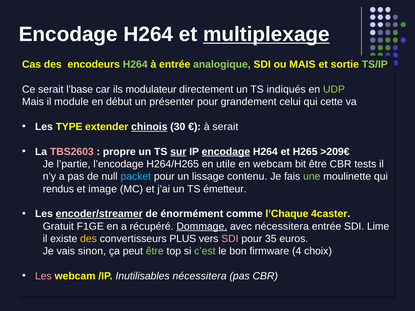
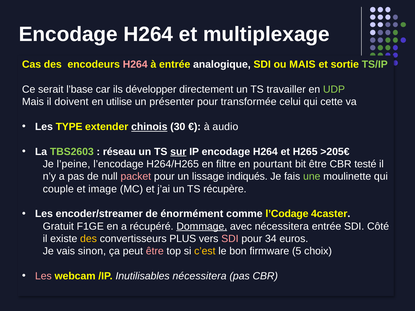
multiplexage underline: present -> none
H264 at (135, 65) colour: light green -> pink
analogique colour: light green -> white
modulateur: modulateur -> développer
indiqués: indiqués -> travailler
module: module -> doivent
début: début -> utilise
grandement: grandement -> transformée
à serait: serait -> audio
TBS2603 colour: pink -> light green
propre: propre -> réseau
encodage at (226, 152) underline: present -> none
>209€: >209€ -> >205€
l’partie: l’partie -> l’peine
utile: utile -> filtre
en webcam: webcam -> pourtant
tests: tests -> testé
packet colour: light blue -> pink
contenu: contenu -> indiqués
rendus: rendus -> couple
émetteur: émetteur -> récupère
encoder/streamer underline: present -> none
l’Chaque: l’Chaque -> l’Codage
Lime: Lime -> Côté
35: 35 -> 34
être at (155, 251) colour: light green -> pink
c’est colour: light green -> yellow
4: 4 -> 5
